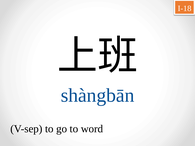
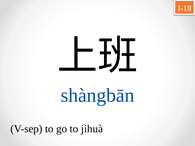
word: word -> jìhuà
